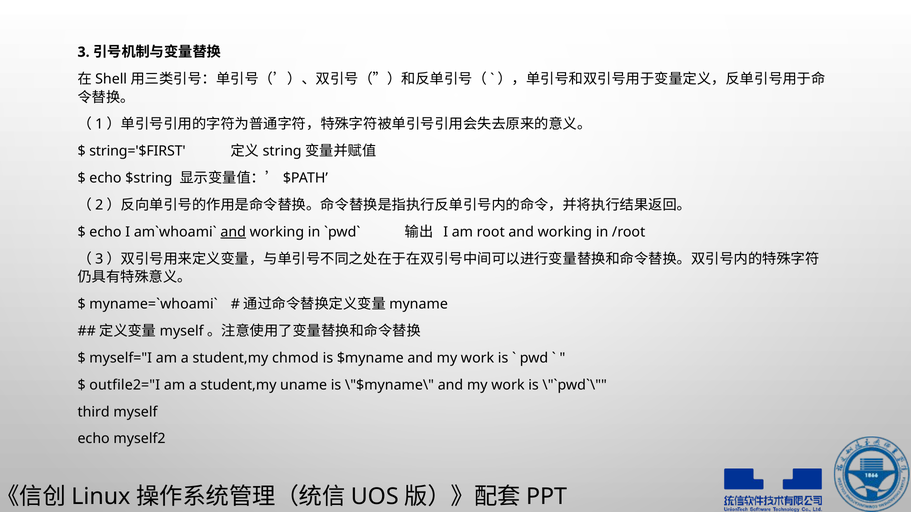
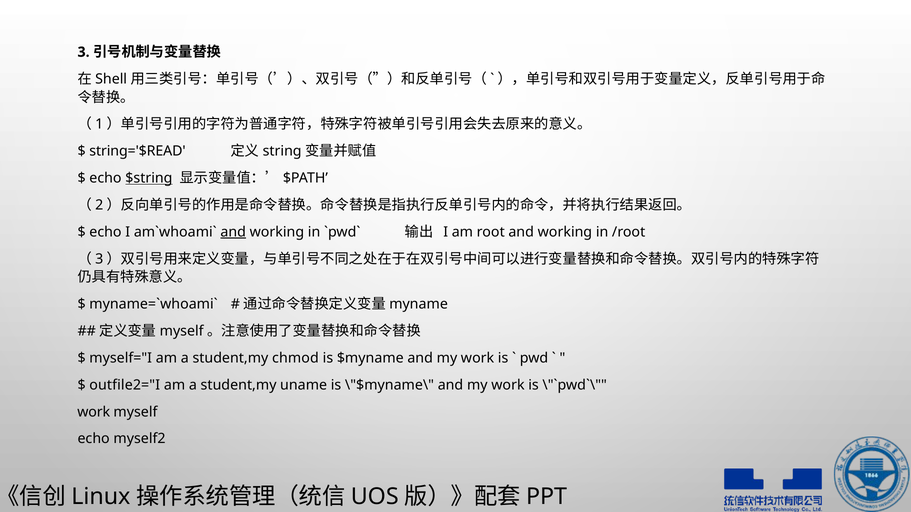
string='$FIRST: string='$FIRST -> string='$READ
$string underline: none -> present
third at (94, 412): third -> work
